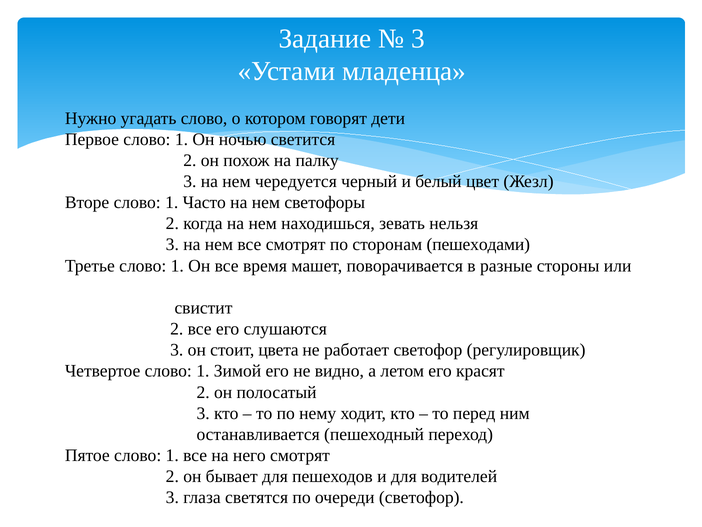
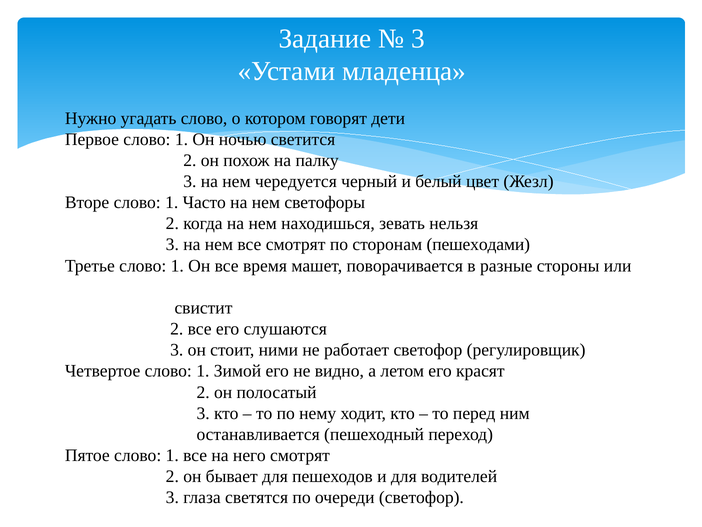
цвета: цвета -> ними
